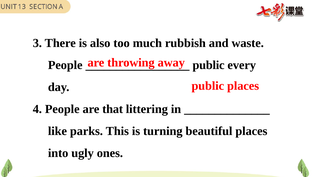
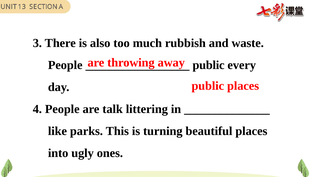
that: that -> talk
